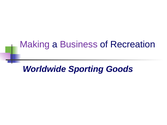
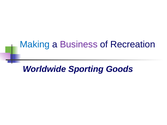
Making colour: purple -> blue
